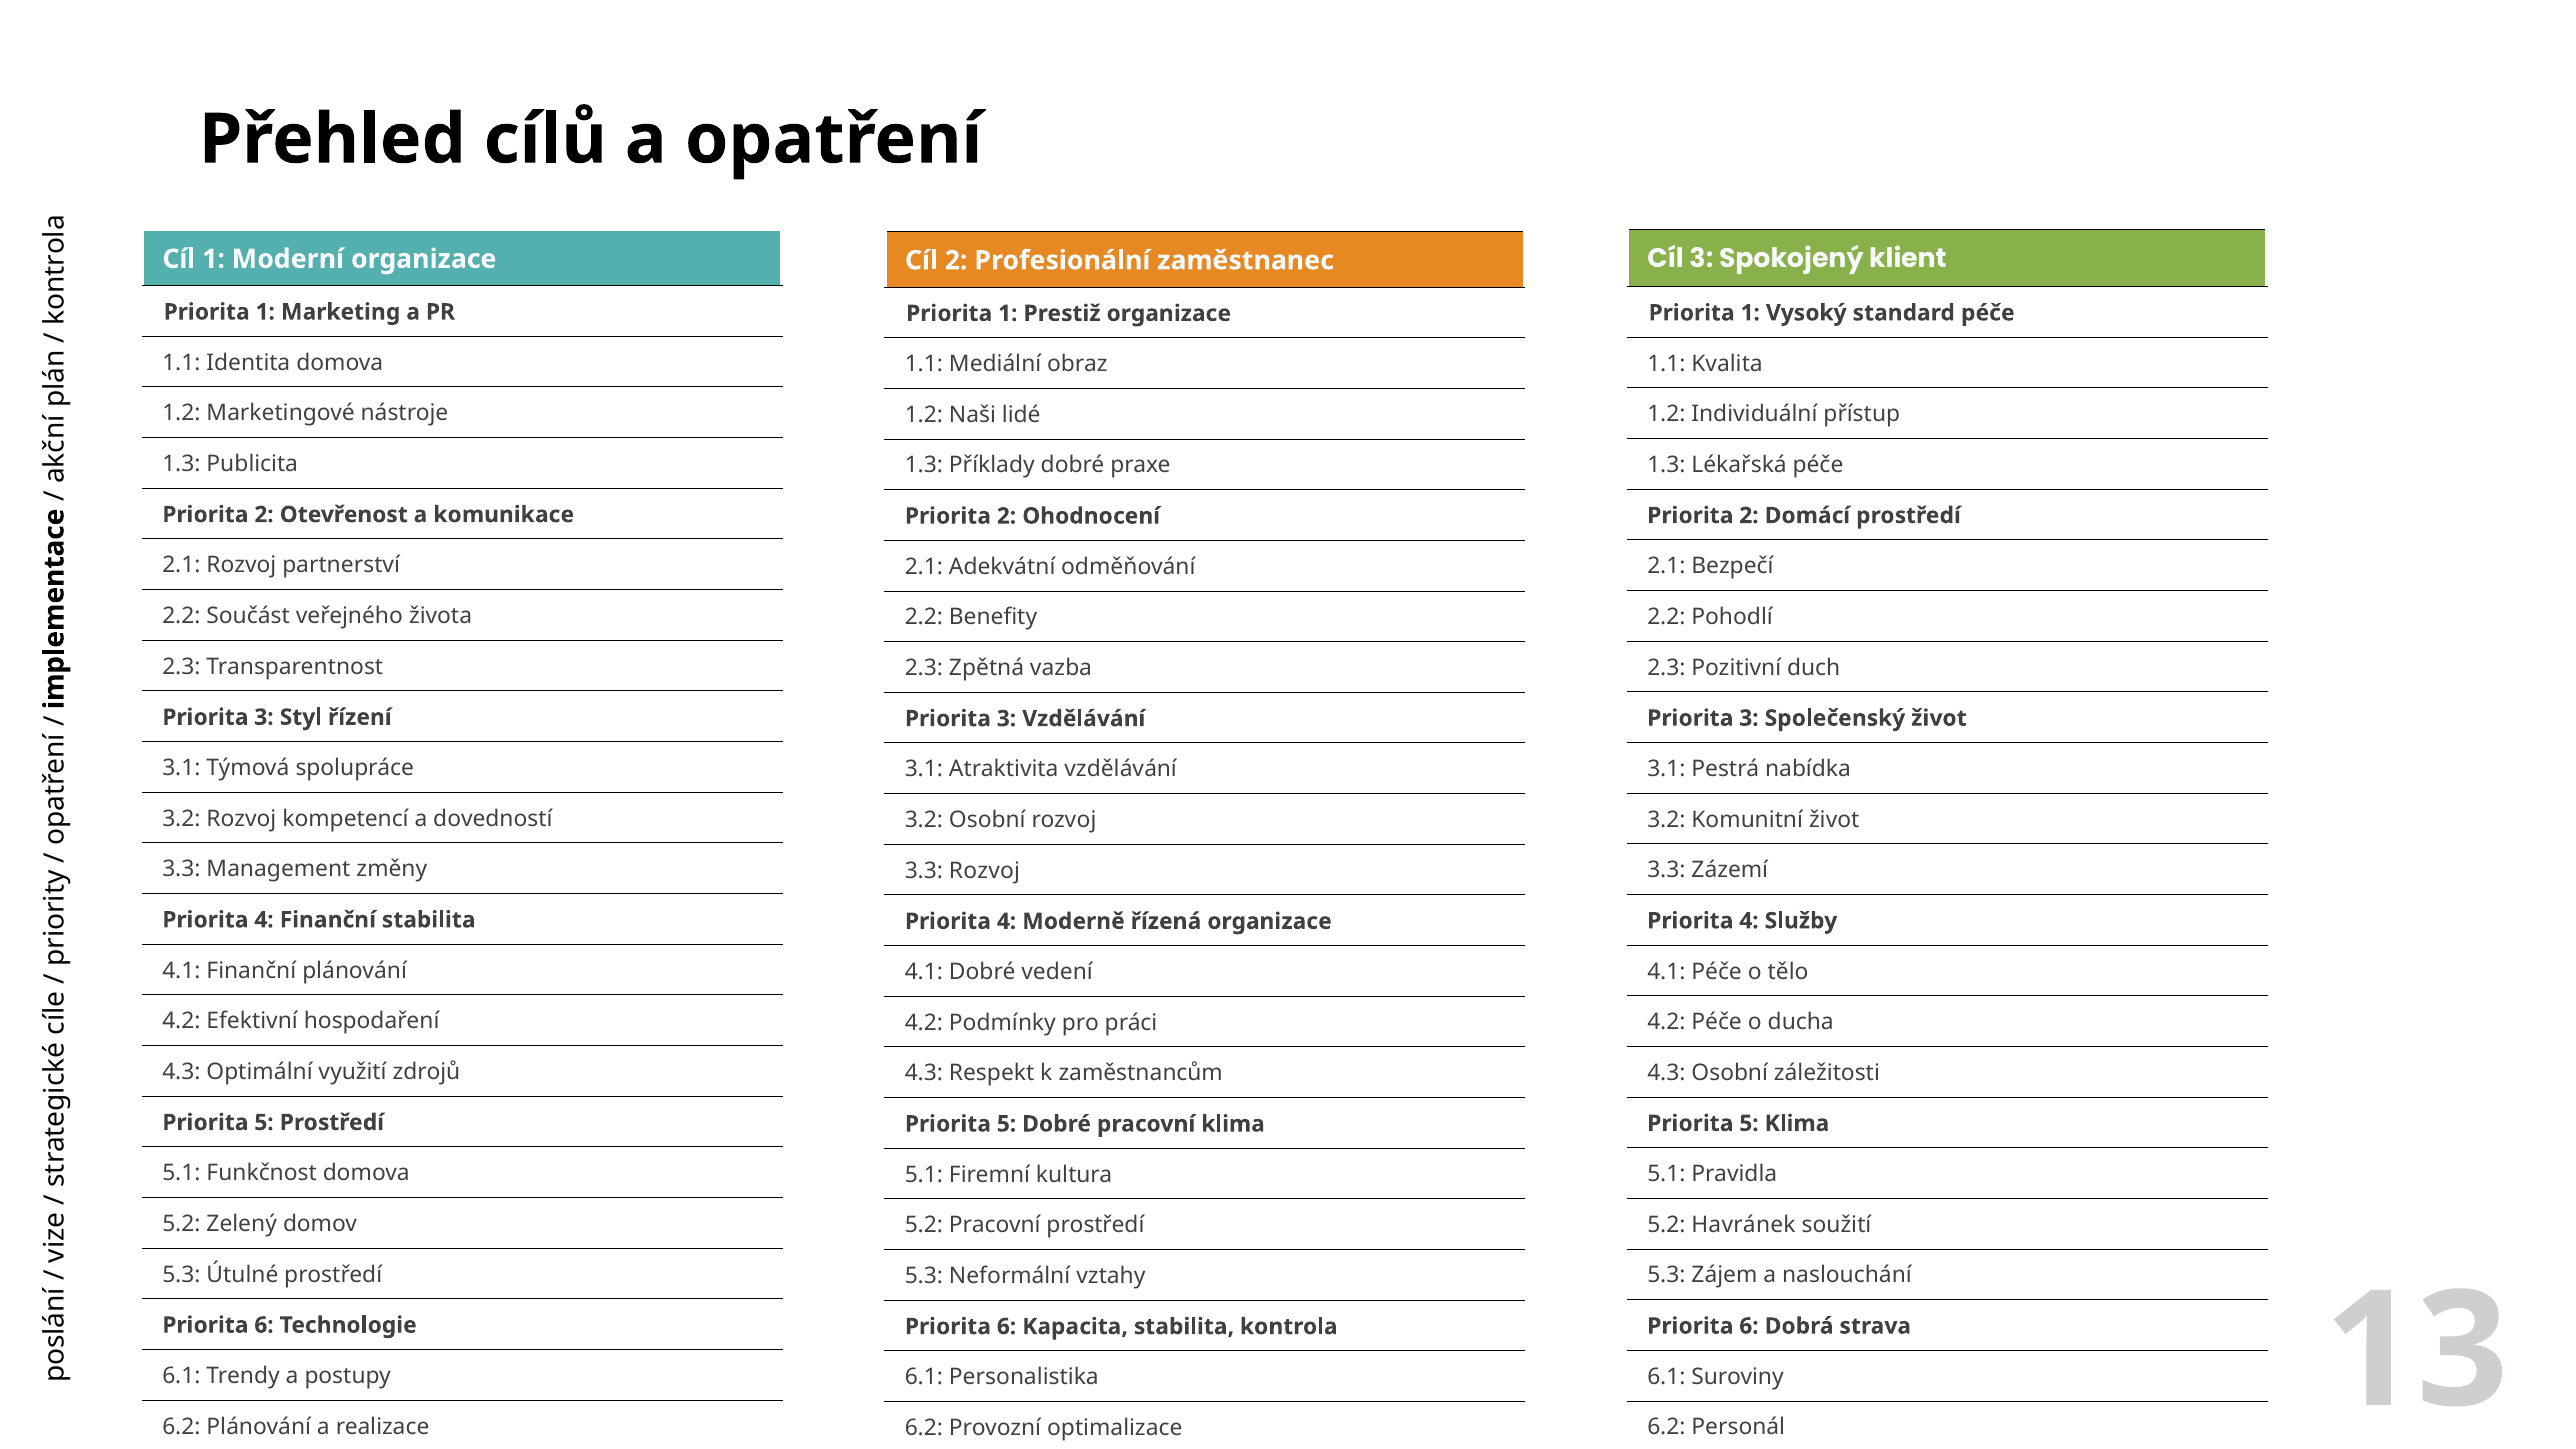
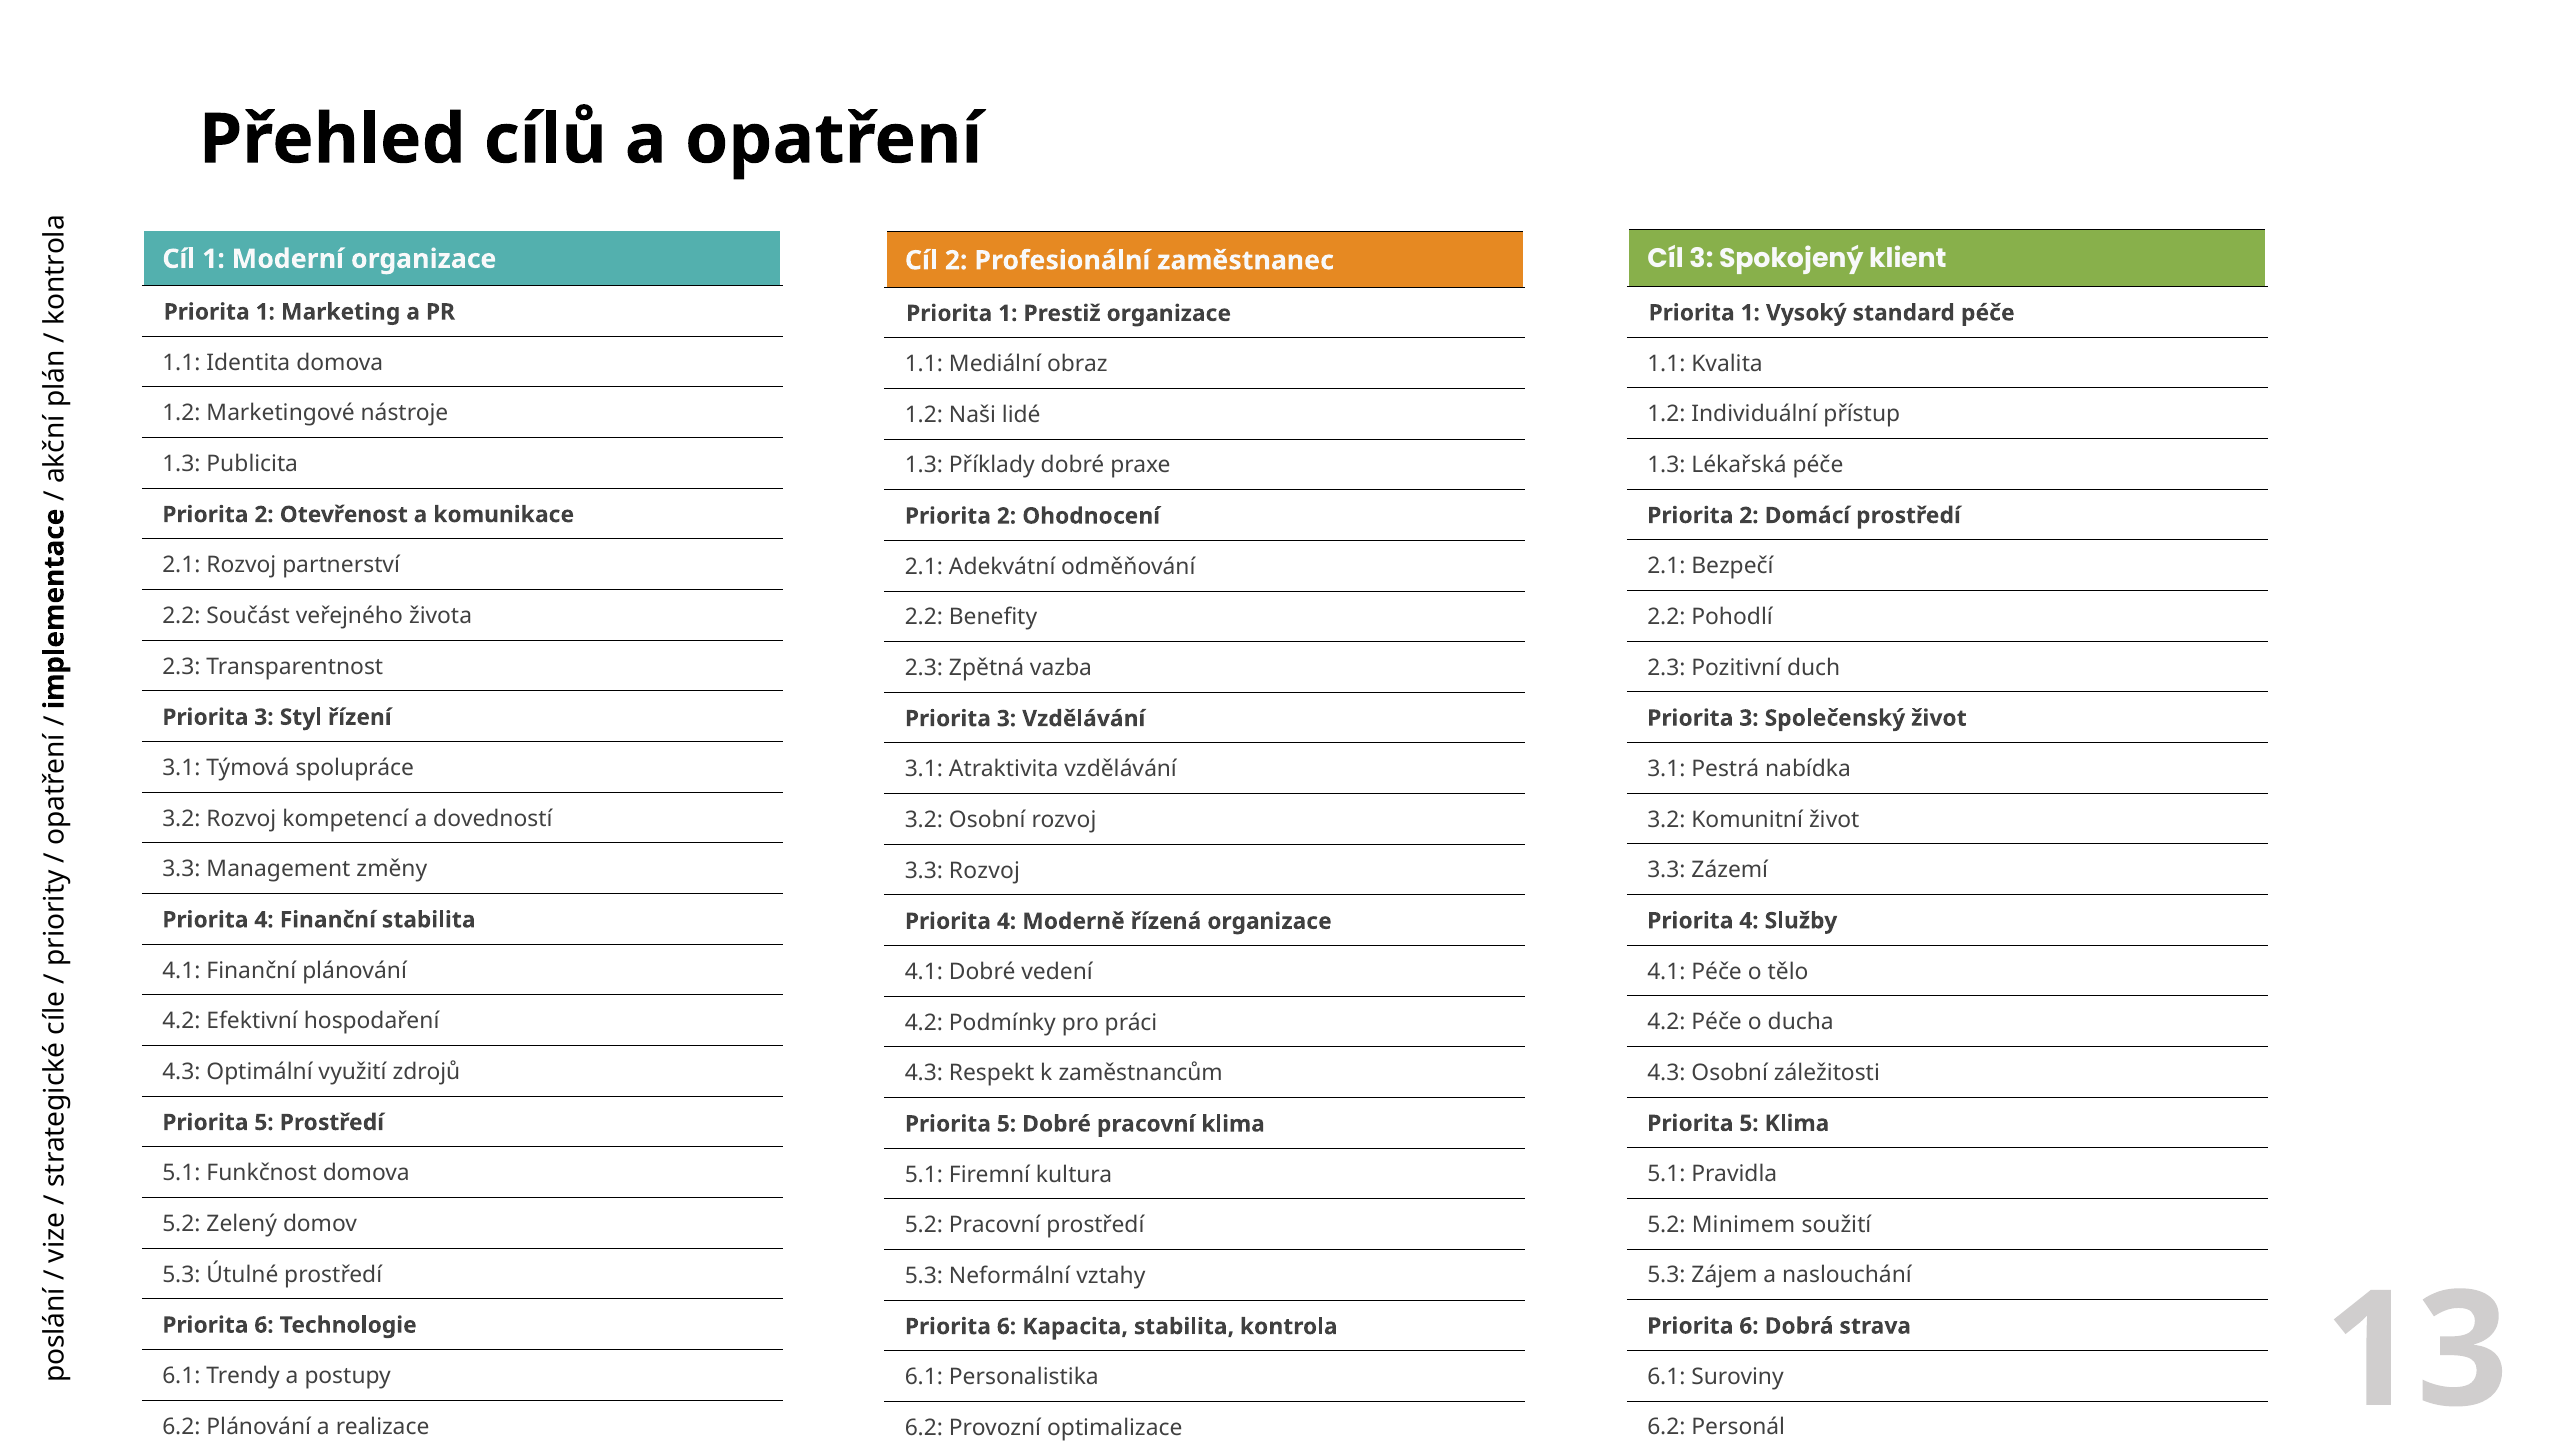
Havránek: Havránek -> Minimem
